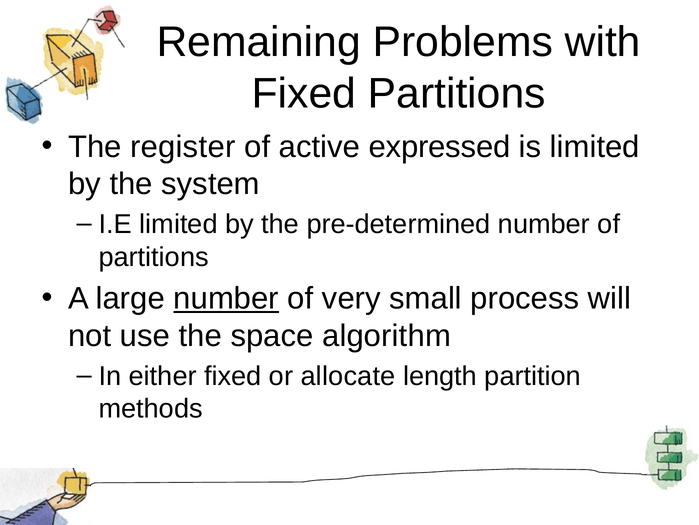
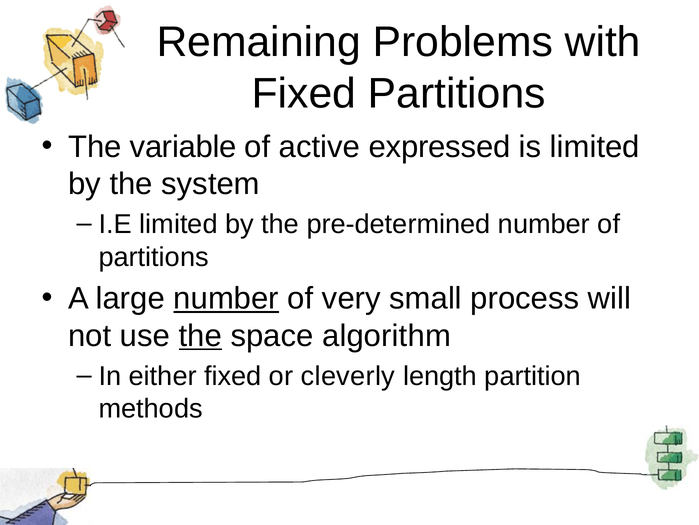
register: register -> variable
the at (200, 335) underline: none -> present
allocate: allocate -> cleverly
